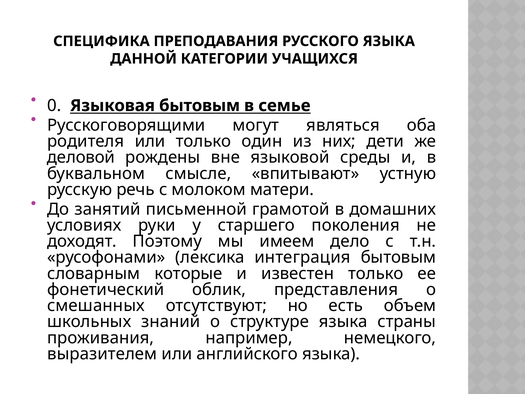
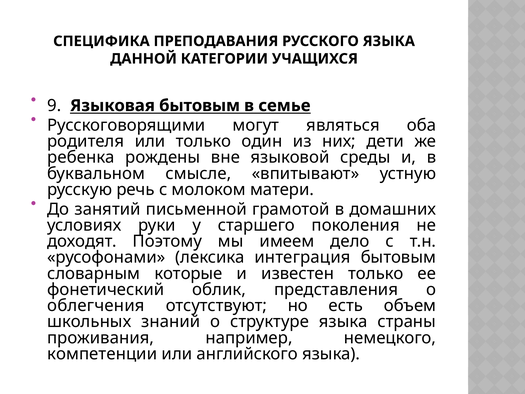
0: 0 -> 9
деловой: деловой -> ребенка
смешанных: смешанных -> облегчения
выразителем: выразителем -> компетенции
